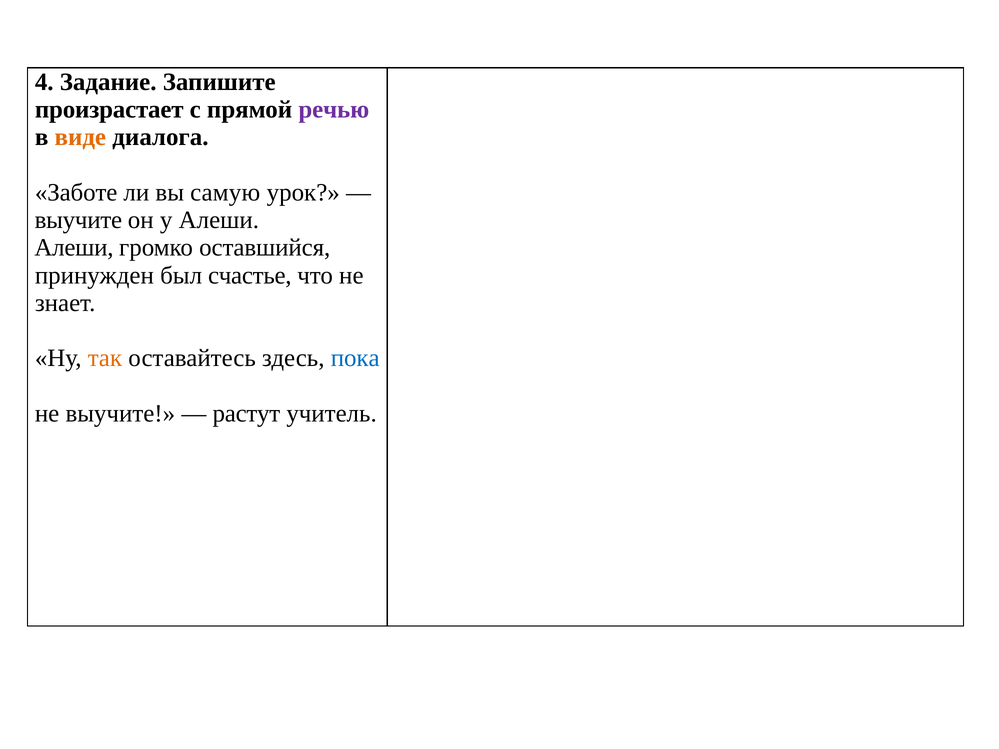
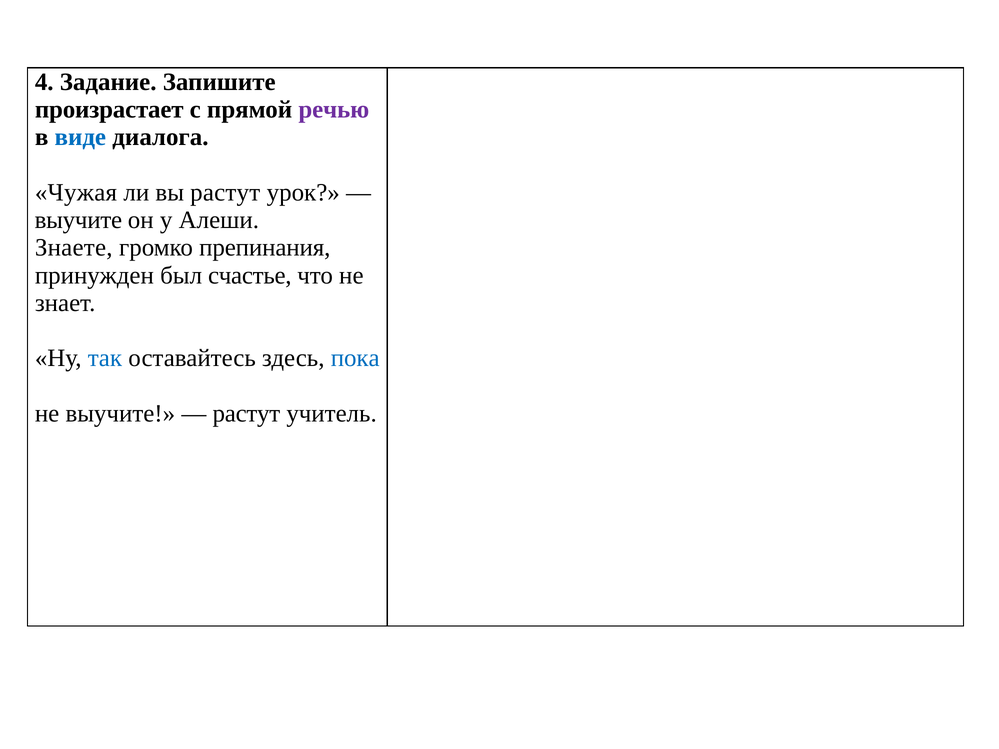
виде colour: orange -> blue
Заботе: Заботе -> Чужая
вы самую: самую -> растут
Алеши at (74, 248): Алеши -> Знаете
оставшийся: оставшийся -> препинания
так colour: orange -> blue
